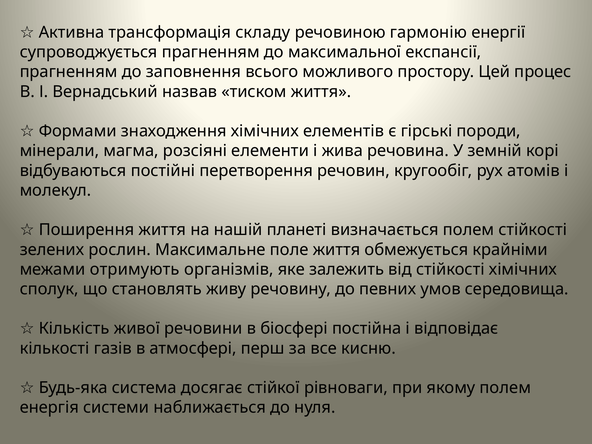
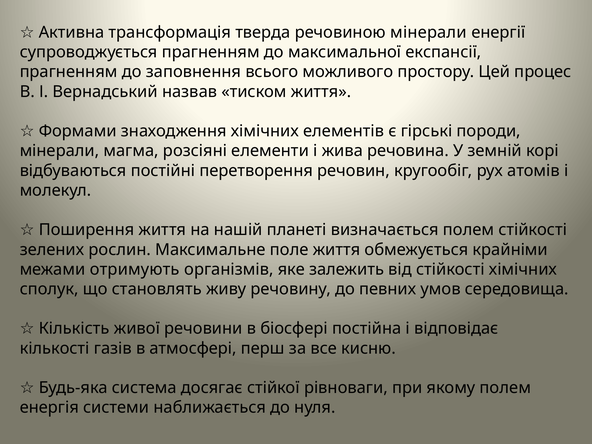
складу: складу -> тверда
речовиною гармонію: гармонію -> мінерали
